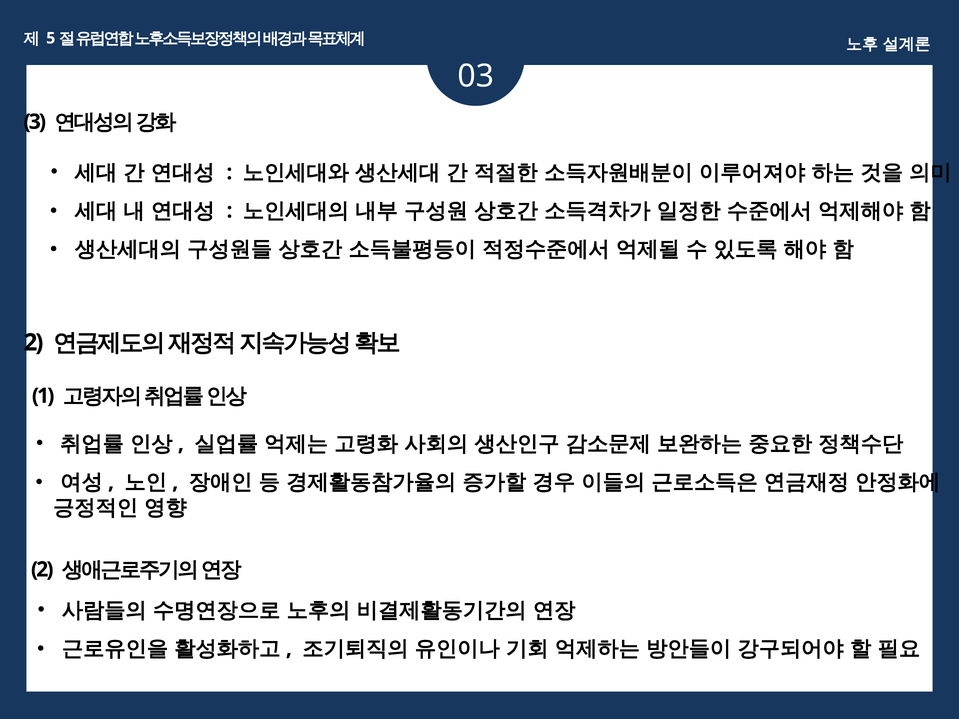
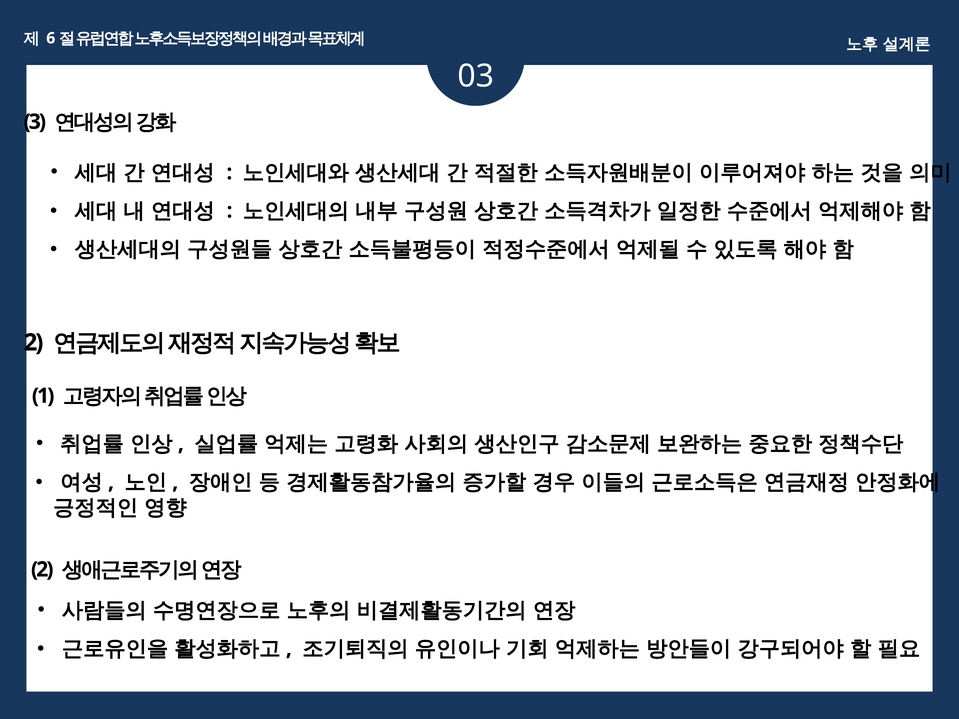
5: 5 -> 6
